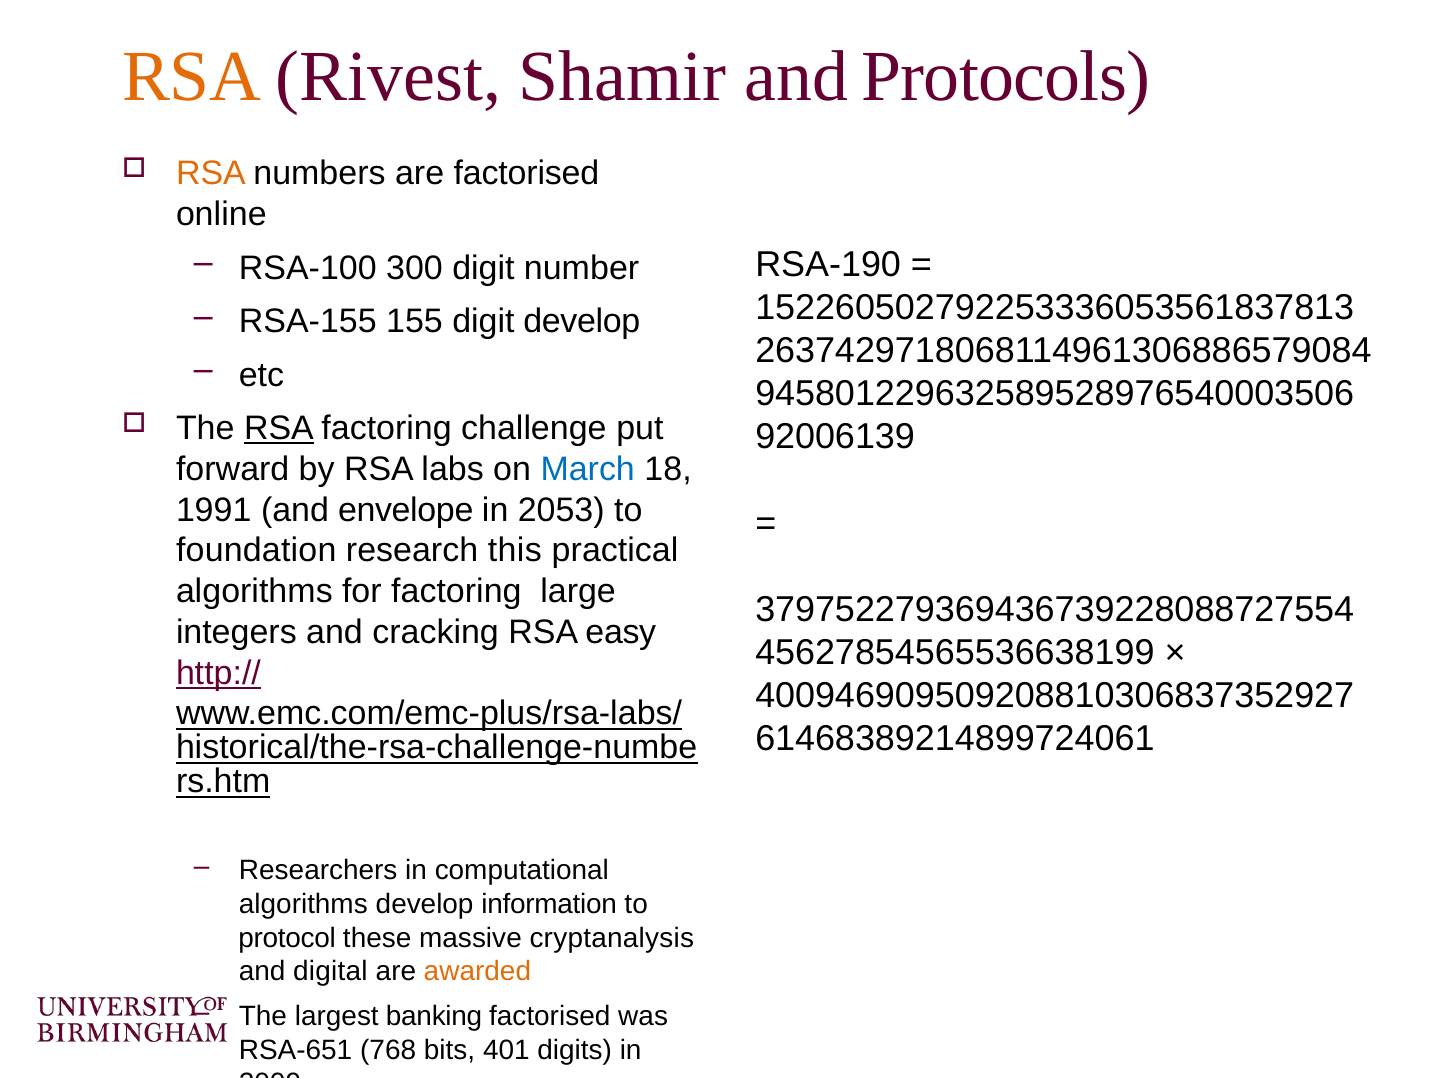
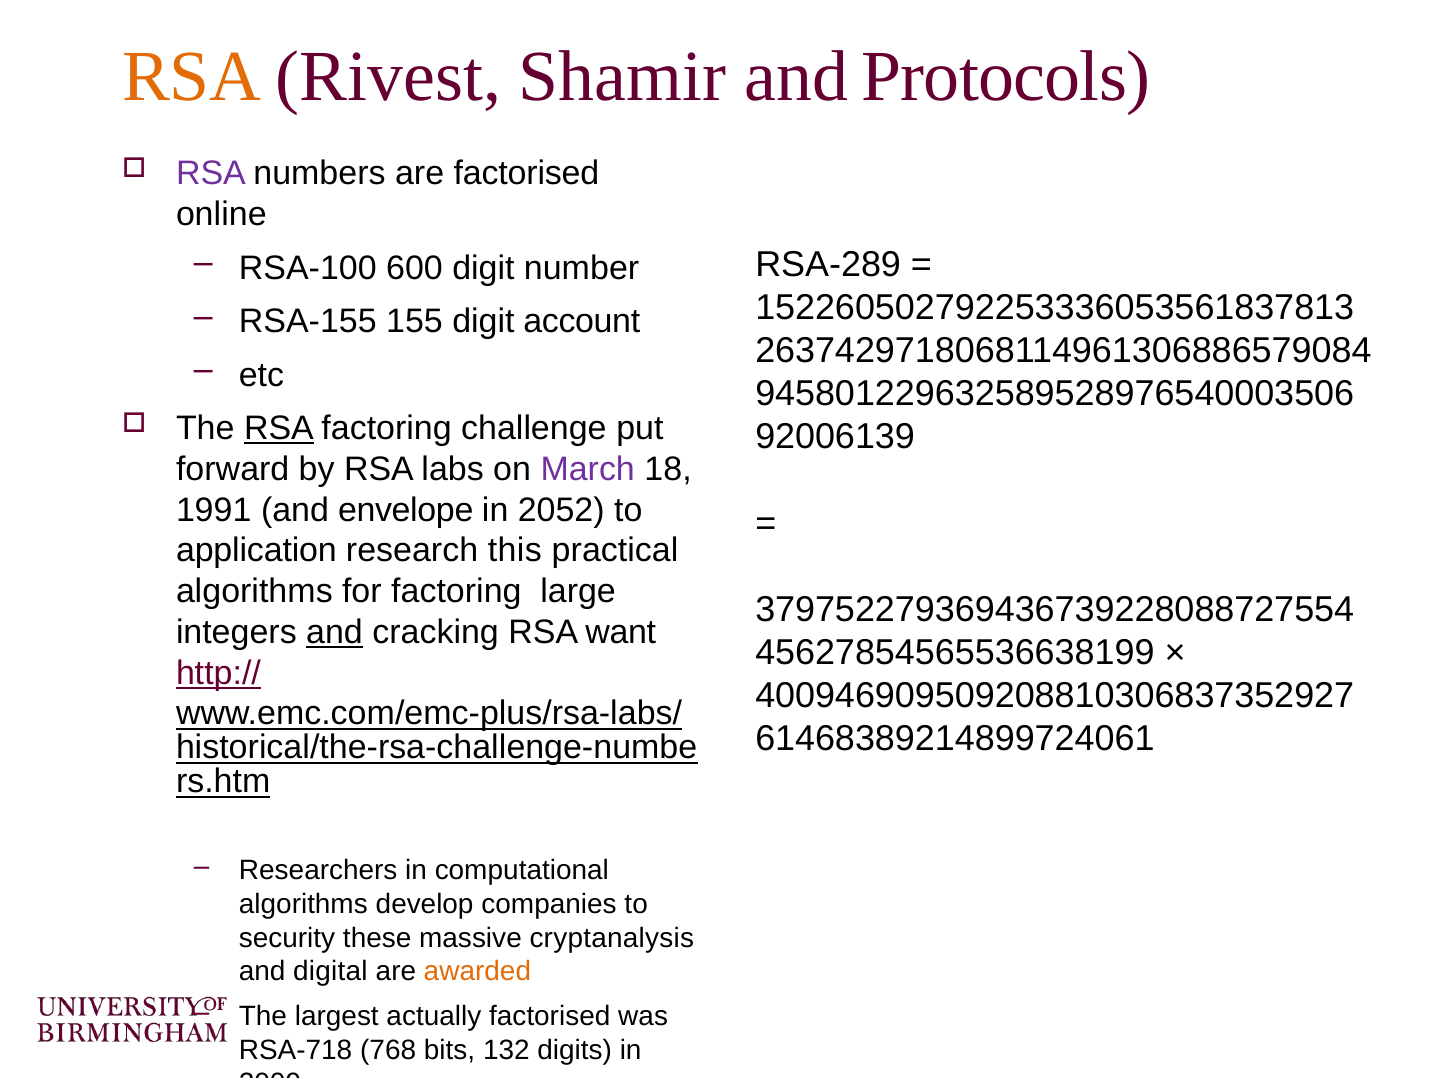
RSA at (211, 174) colour: orange -> purple
RSA-190: RSA-190 -> RSA-289
300: 300 -> 600
digit develop: develop -> account
March colour: blue -> purple
2053: 2053 -> 2052
foundation: foundation -> application
and at (335, 632) underline: none -> present
easy: easy -> want
information: information -> companies
protocol: protocol -> security
banking: banking -> actually
RSA-651: RSA-651 -> RSA-718
401: 401 -> 132
